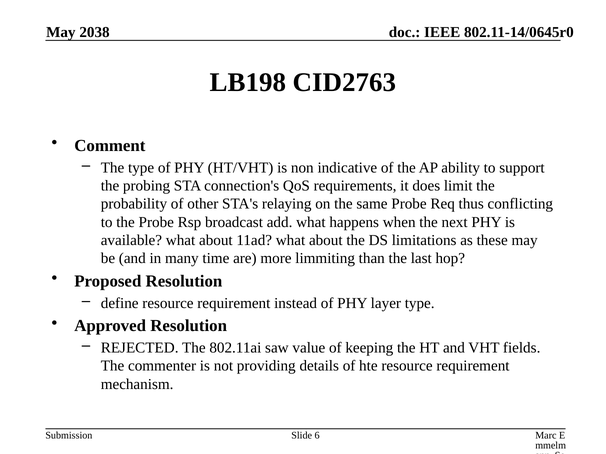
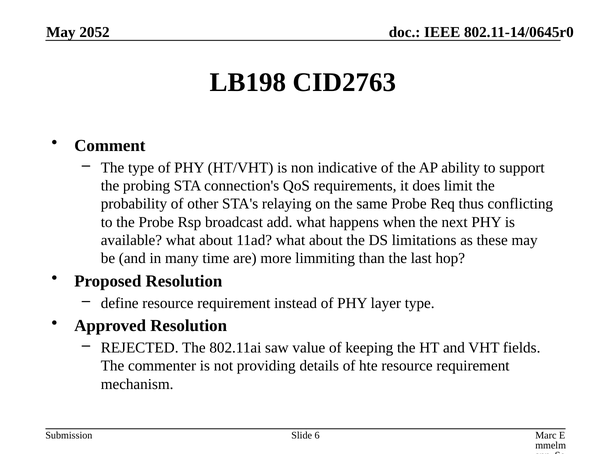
2038: 2038 -> 2052
